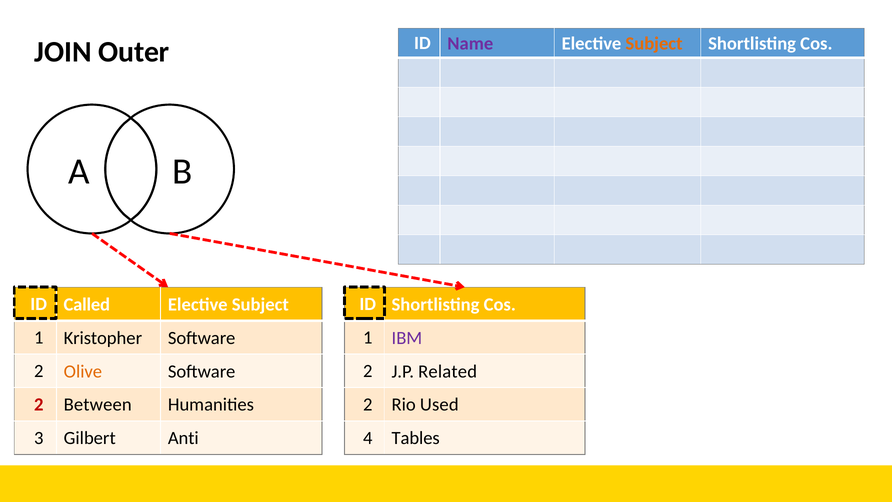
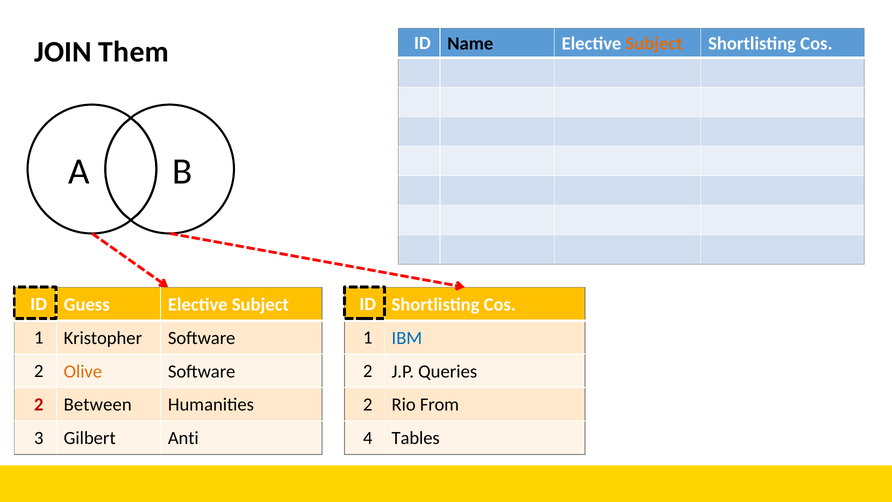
Name colour: purple -> black
Outer: Outer -> Them
Called: Called -> Guess
IBM colour: purple -> blue
Related: Related -> Queries
Used: Used -> From
